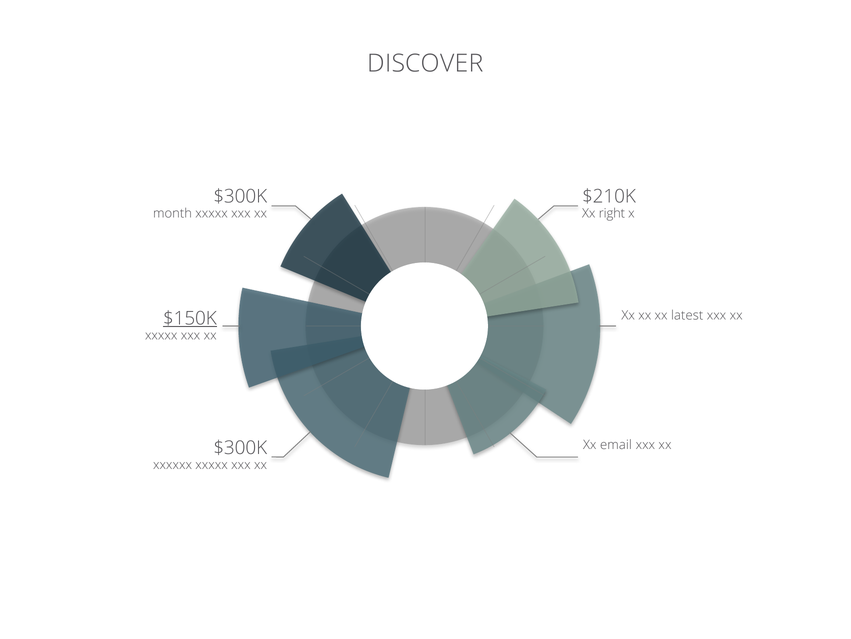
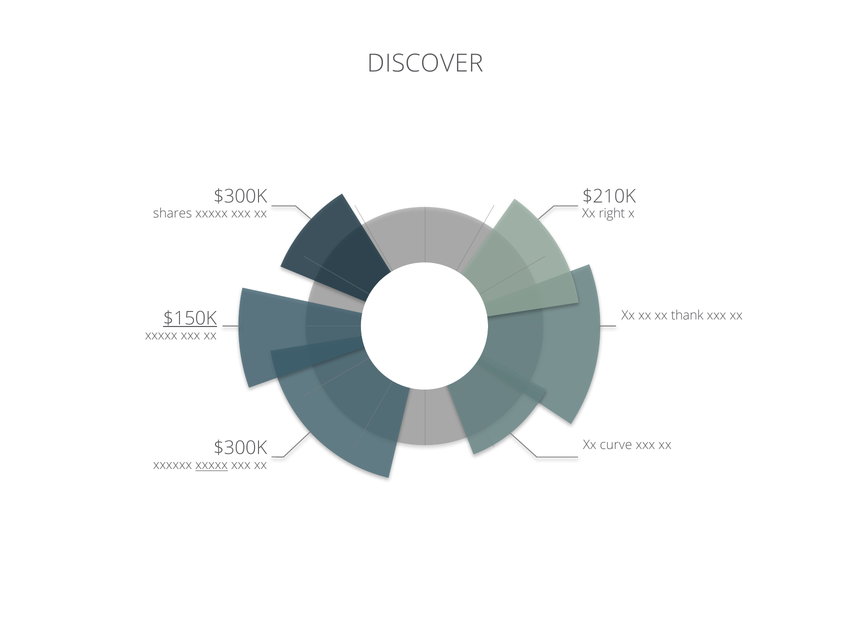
month: month -> shares
latest: latest -> thank
email: email -> curve
xxxxx at (212, 465) underline: none -> present
